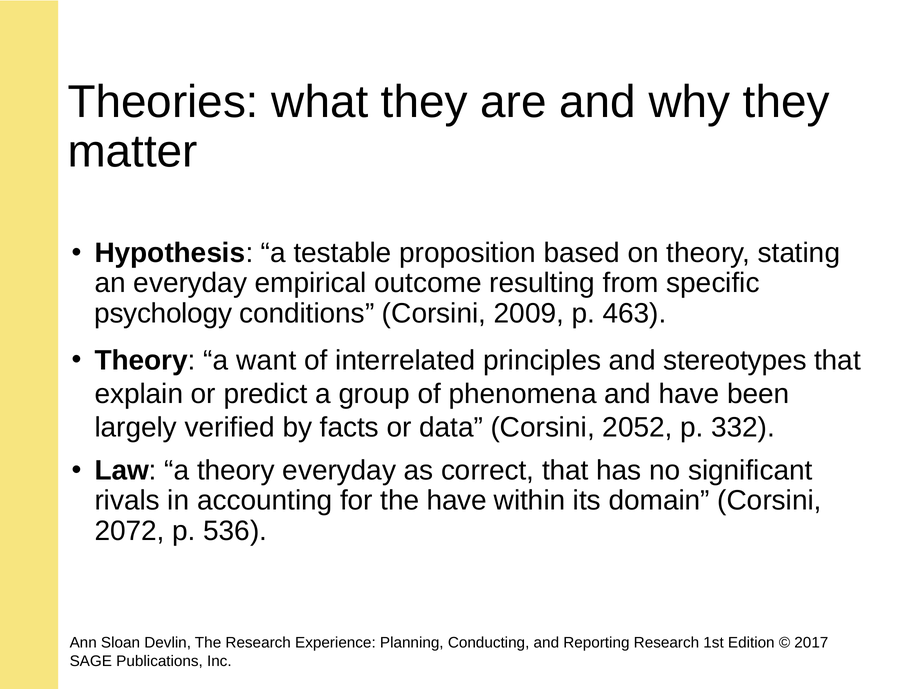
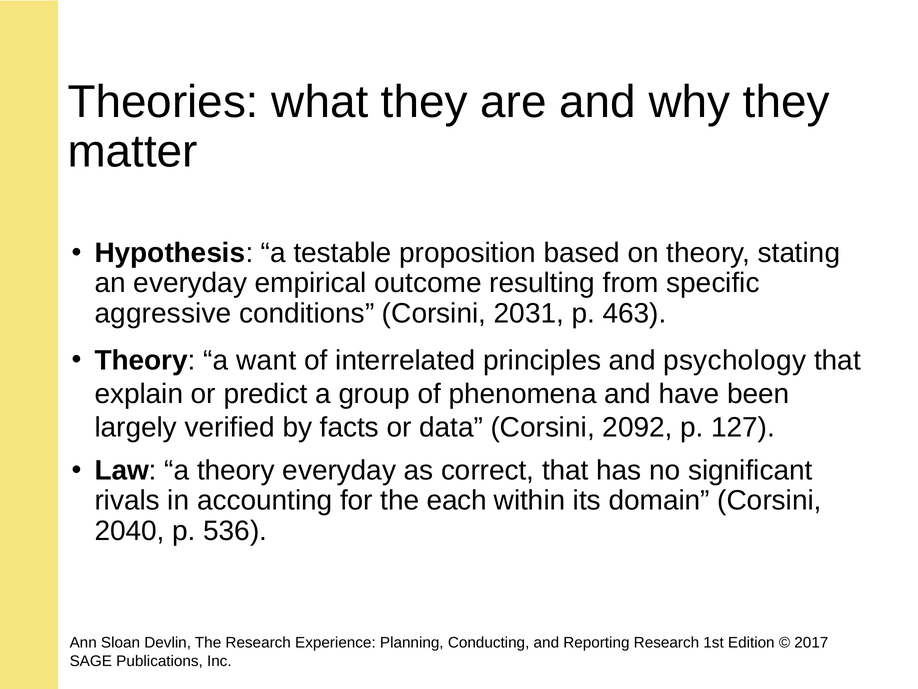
psychology: psychology -> aggressive
2009: 2009 -> 2031
stereotypes: stereotypes -> psychology
2052: 2052 -> 2092
332: 332 -> 127
the have: have -> each
2072: 2072 -> 2040
